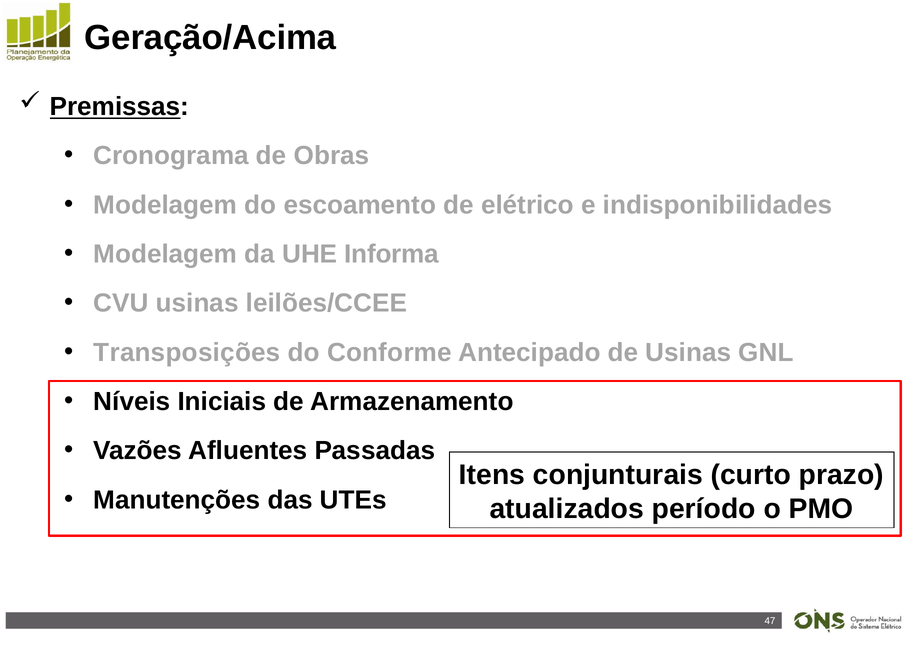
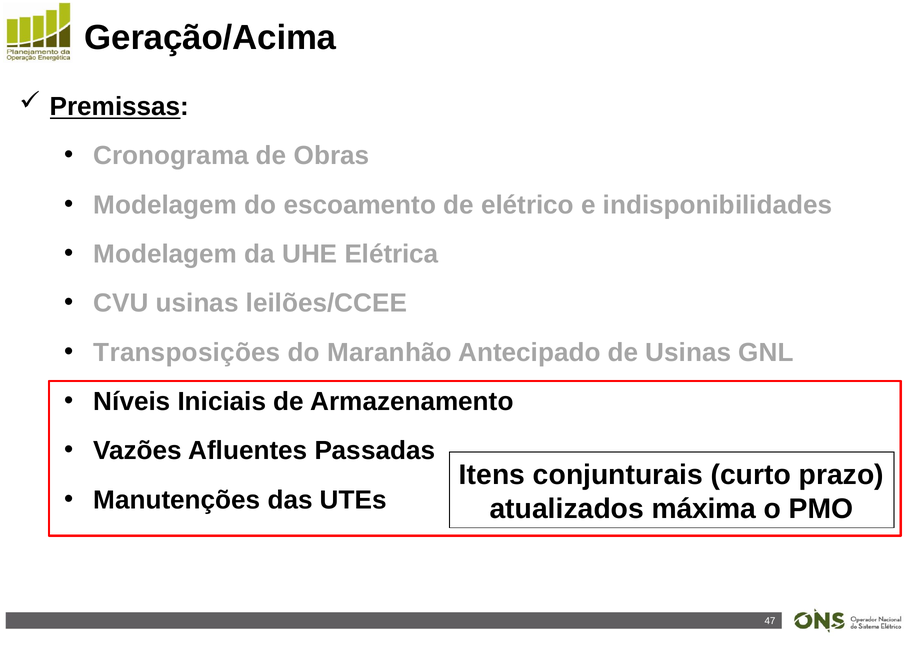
Informa: Informa -> Elétrica
Conforme: Conforme -> Maranhão
período: período -> máxima
